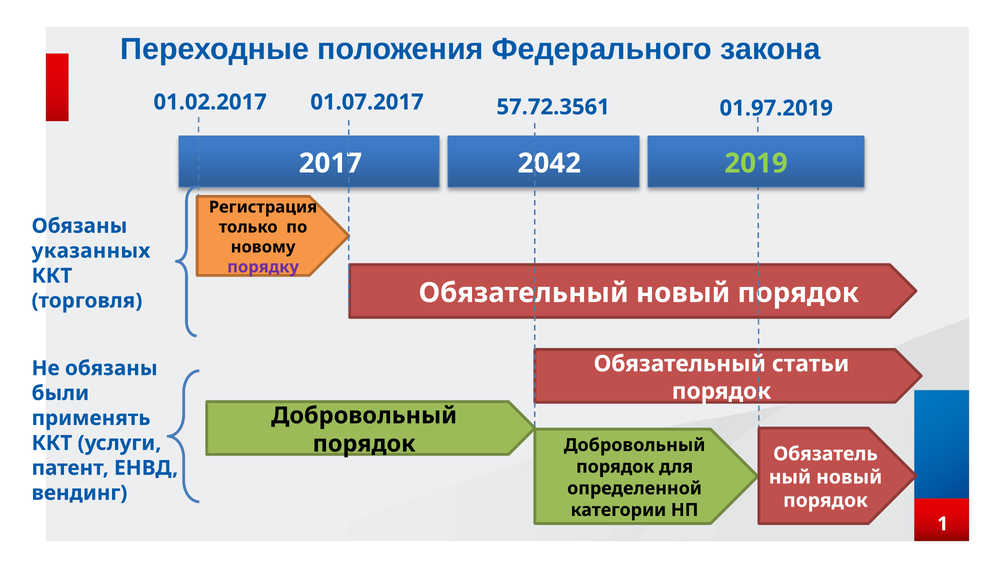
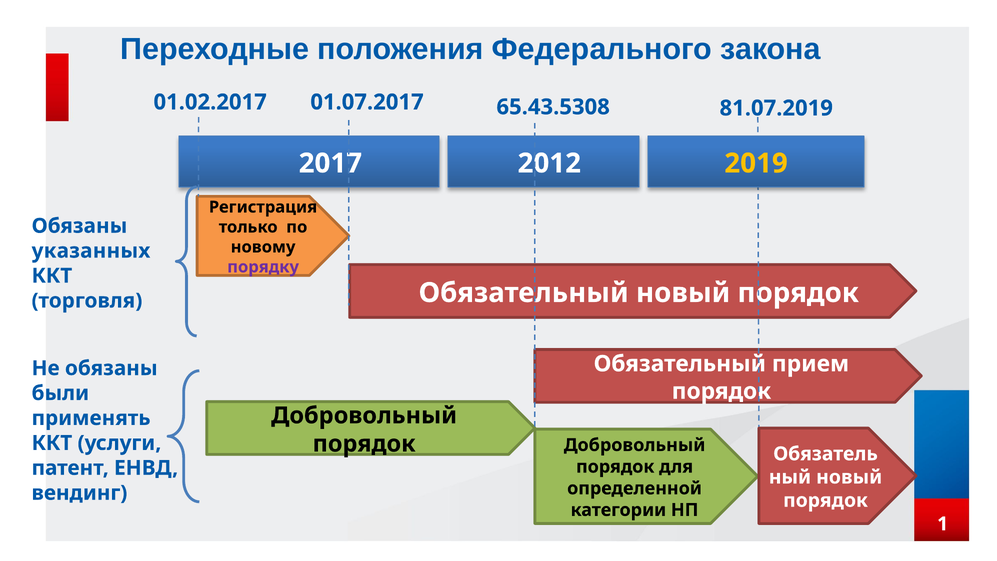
01.97.2019: 01.97.2019 -> 81.07.2019
57.72.3561: 57.72.3561 -> 65.43.5308
2042: 2042 -> 2012
2019 colour: light green -> yellow
статьи: статьи -> прием
